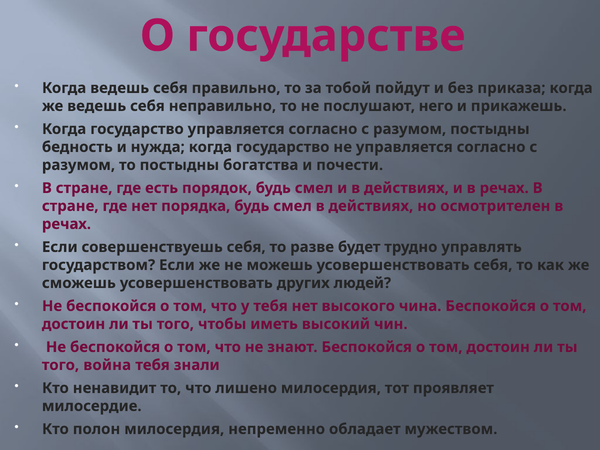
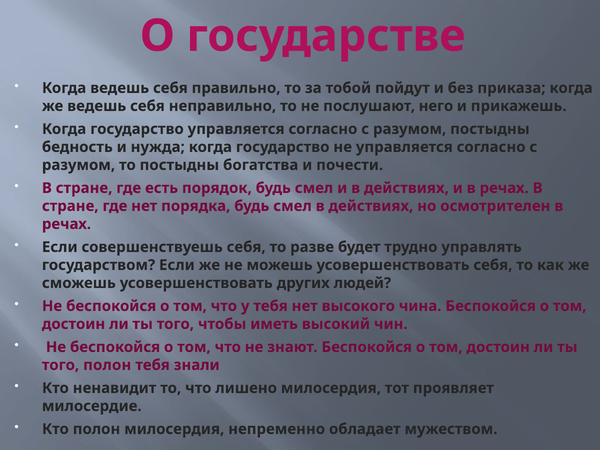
того война: война -> полон
